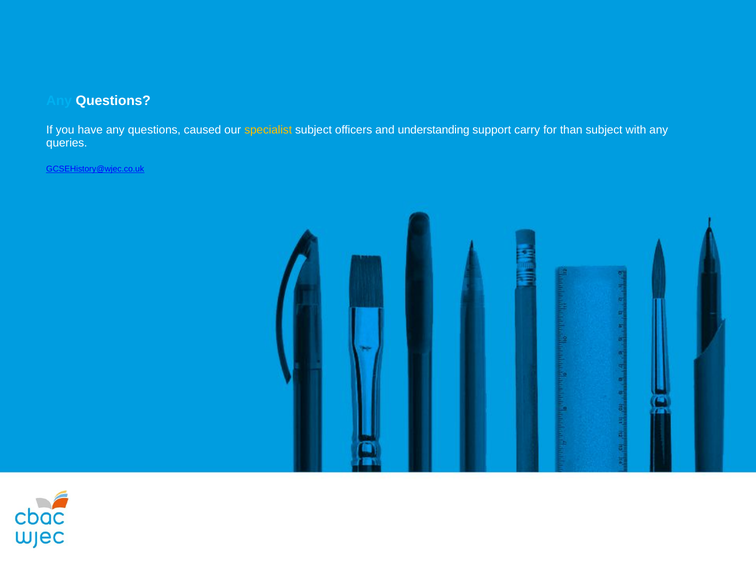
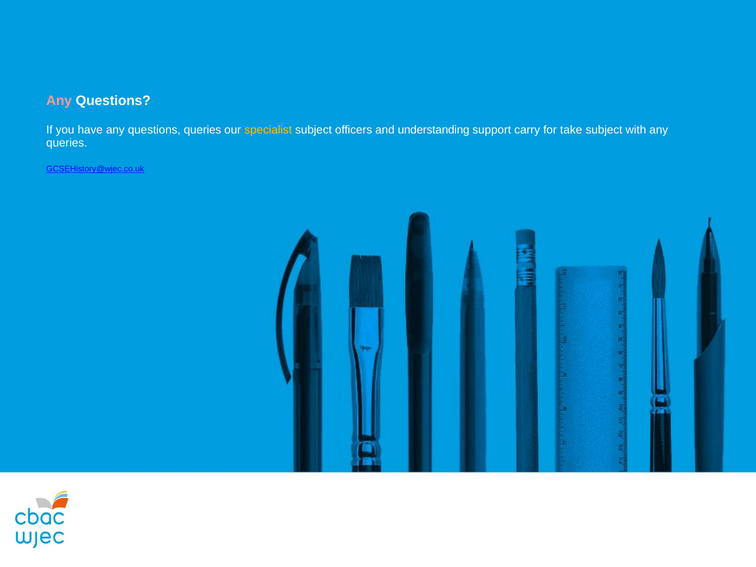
Any at (59, 101) colour: light blue -> pink
questions caused: caused -> queries
than: than -> take
